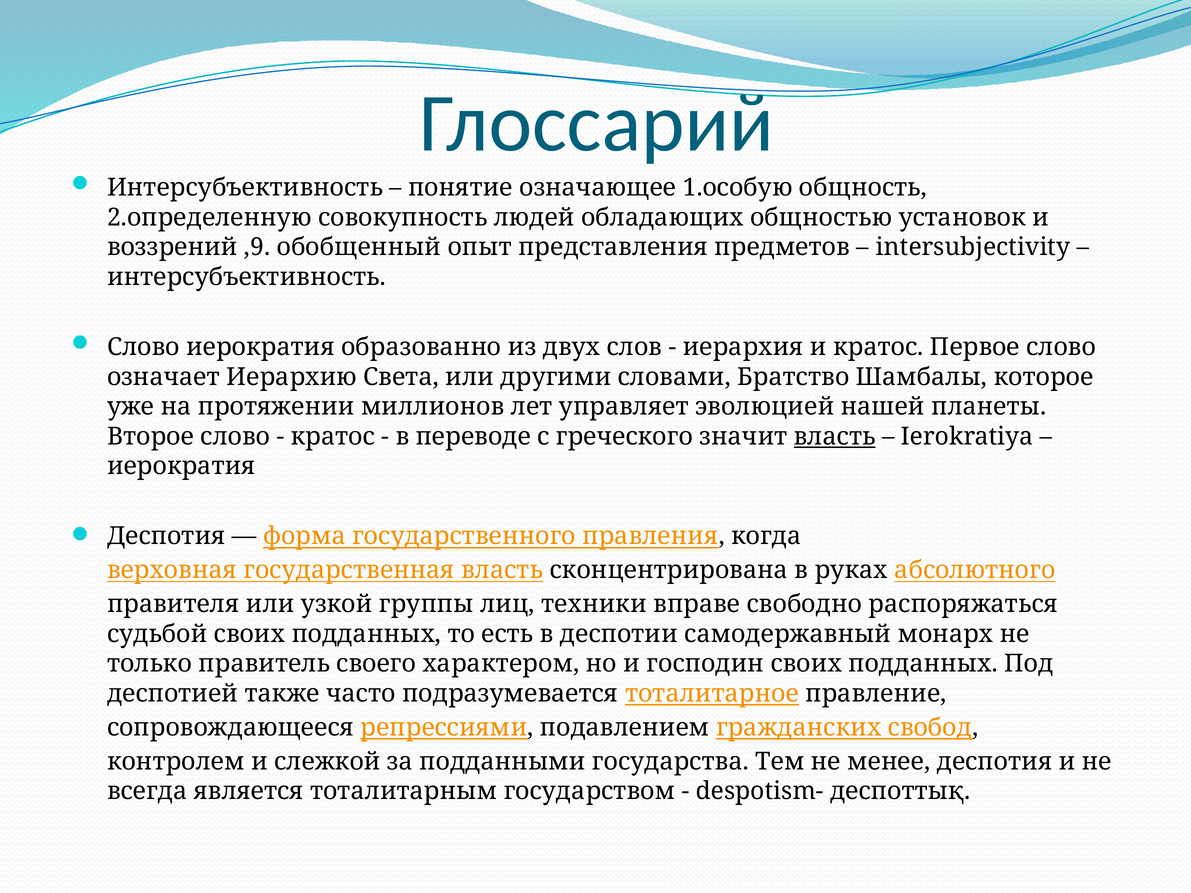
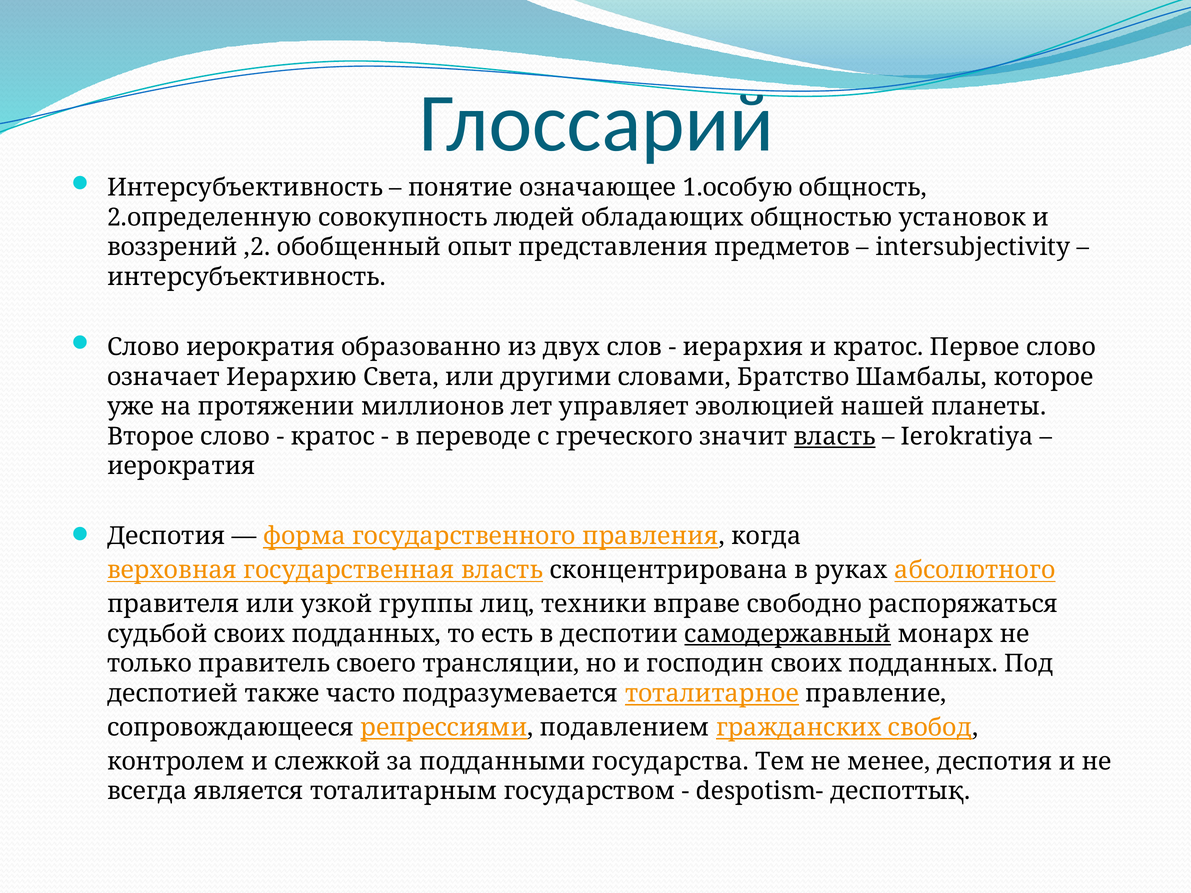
,9: ,9 -> ,2
самодержавный underline: none -> present
характером: характером -> трансляции
